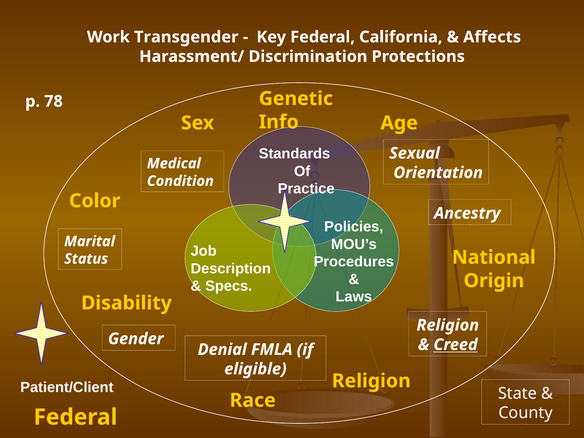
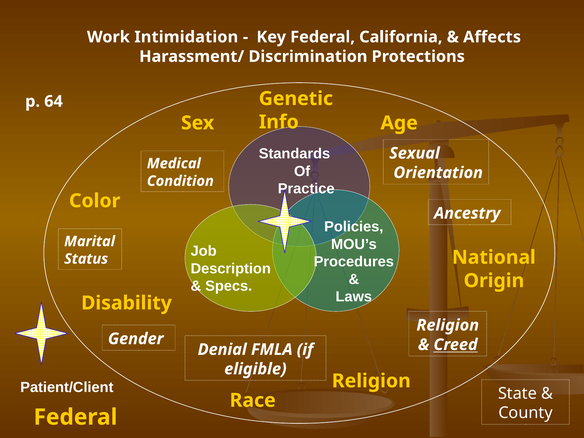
Transgender: Transgender -> Intimidation
78: 78 -> 64
